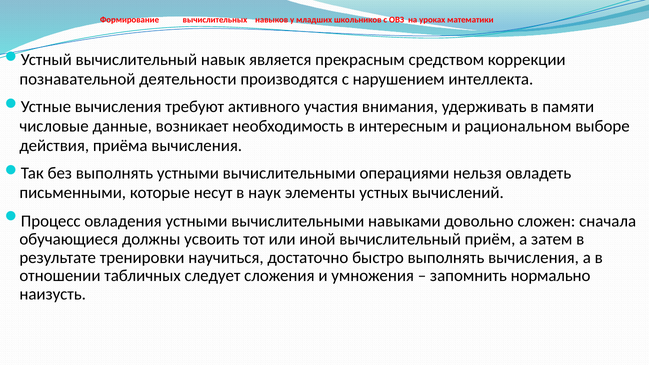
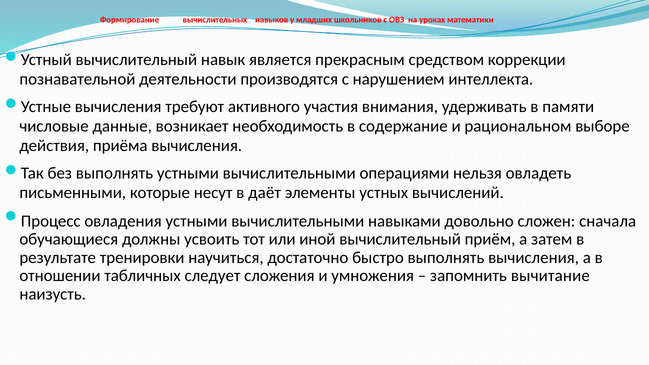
интересным: интересным -> содержание
наук: наук -> даёт
нормально: нормально -> вычитание
